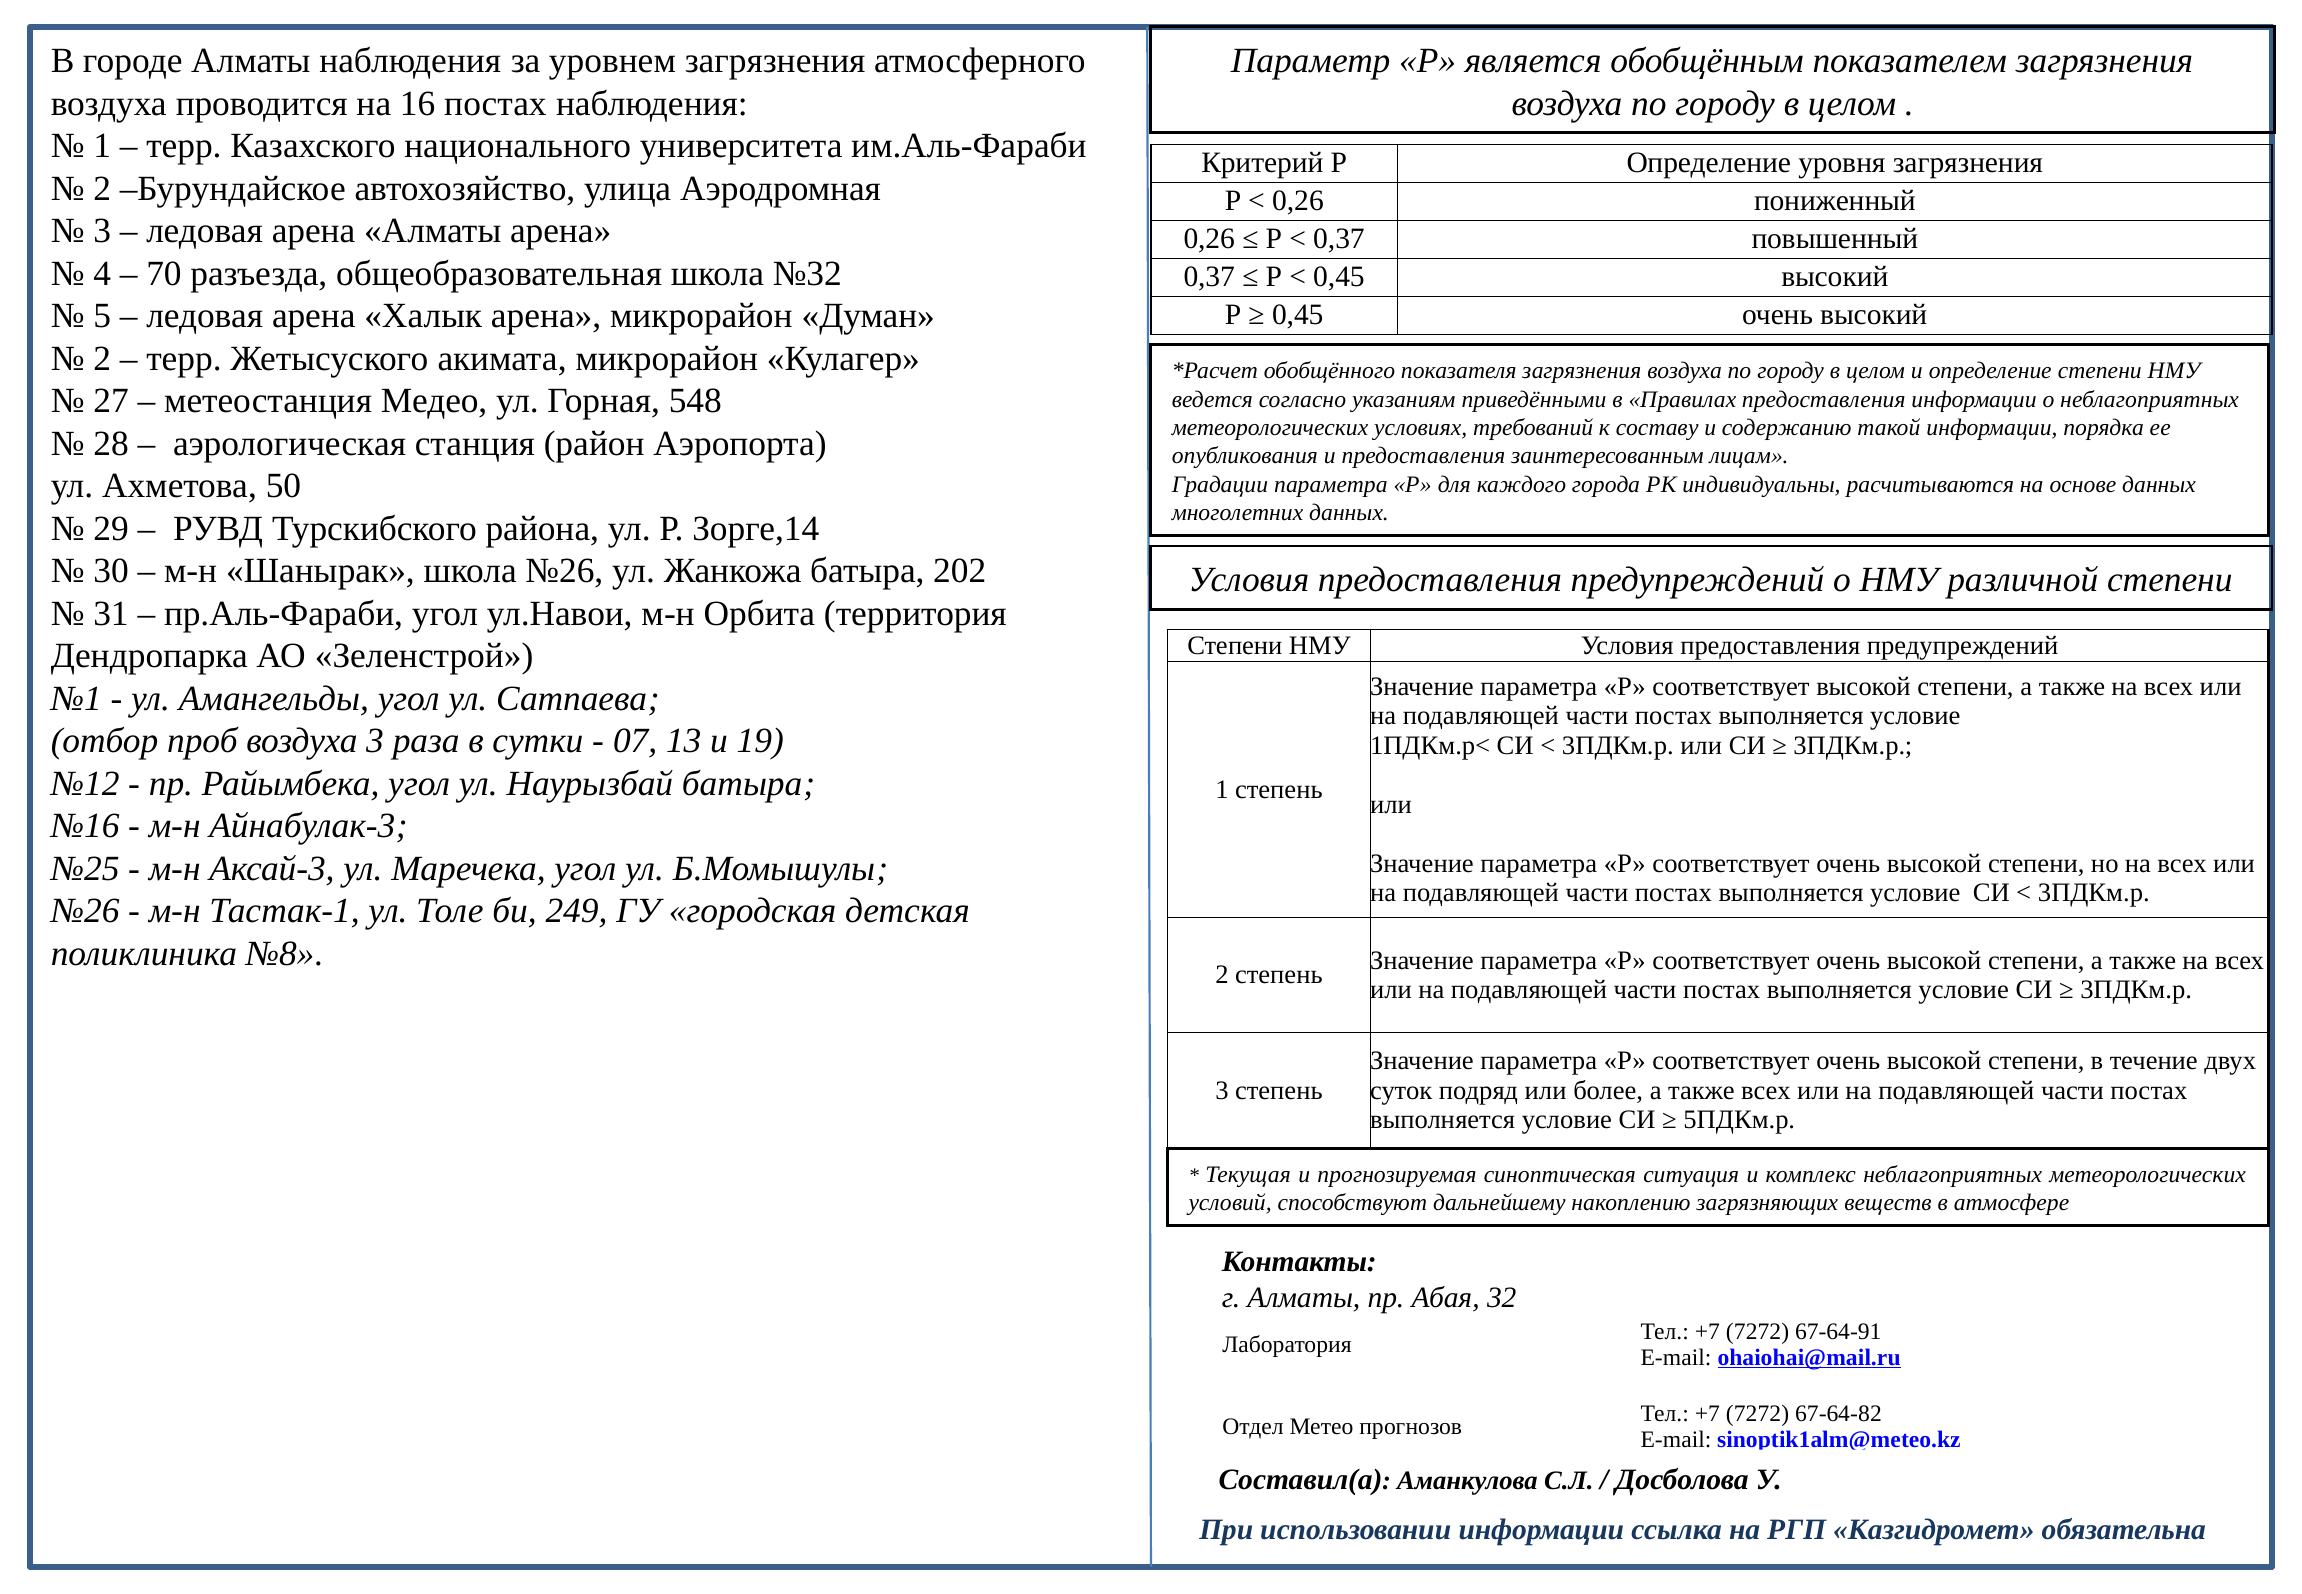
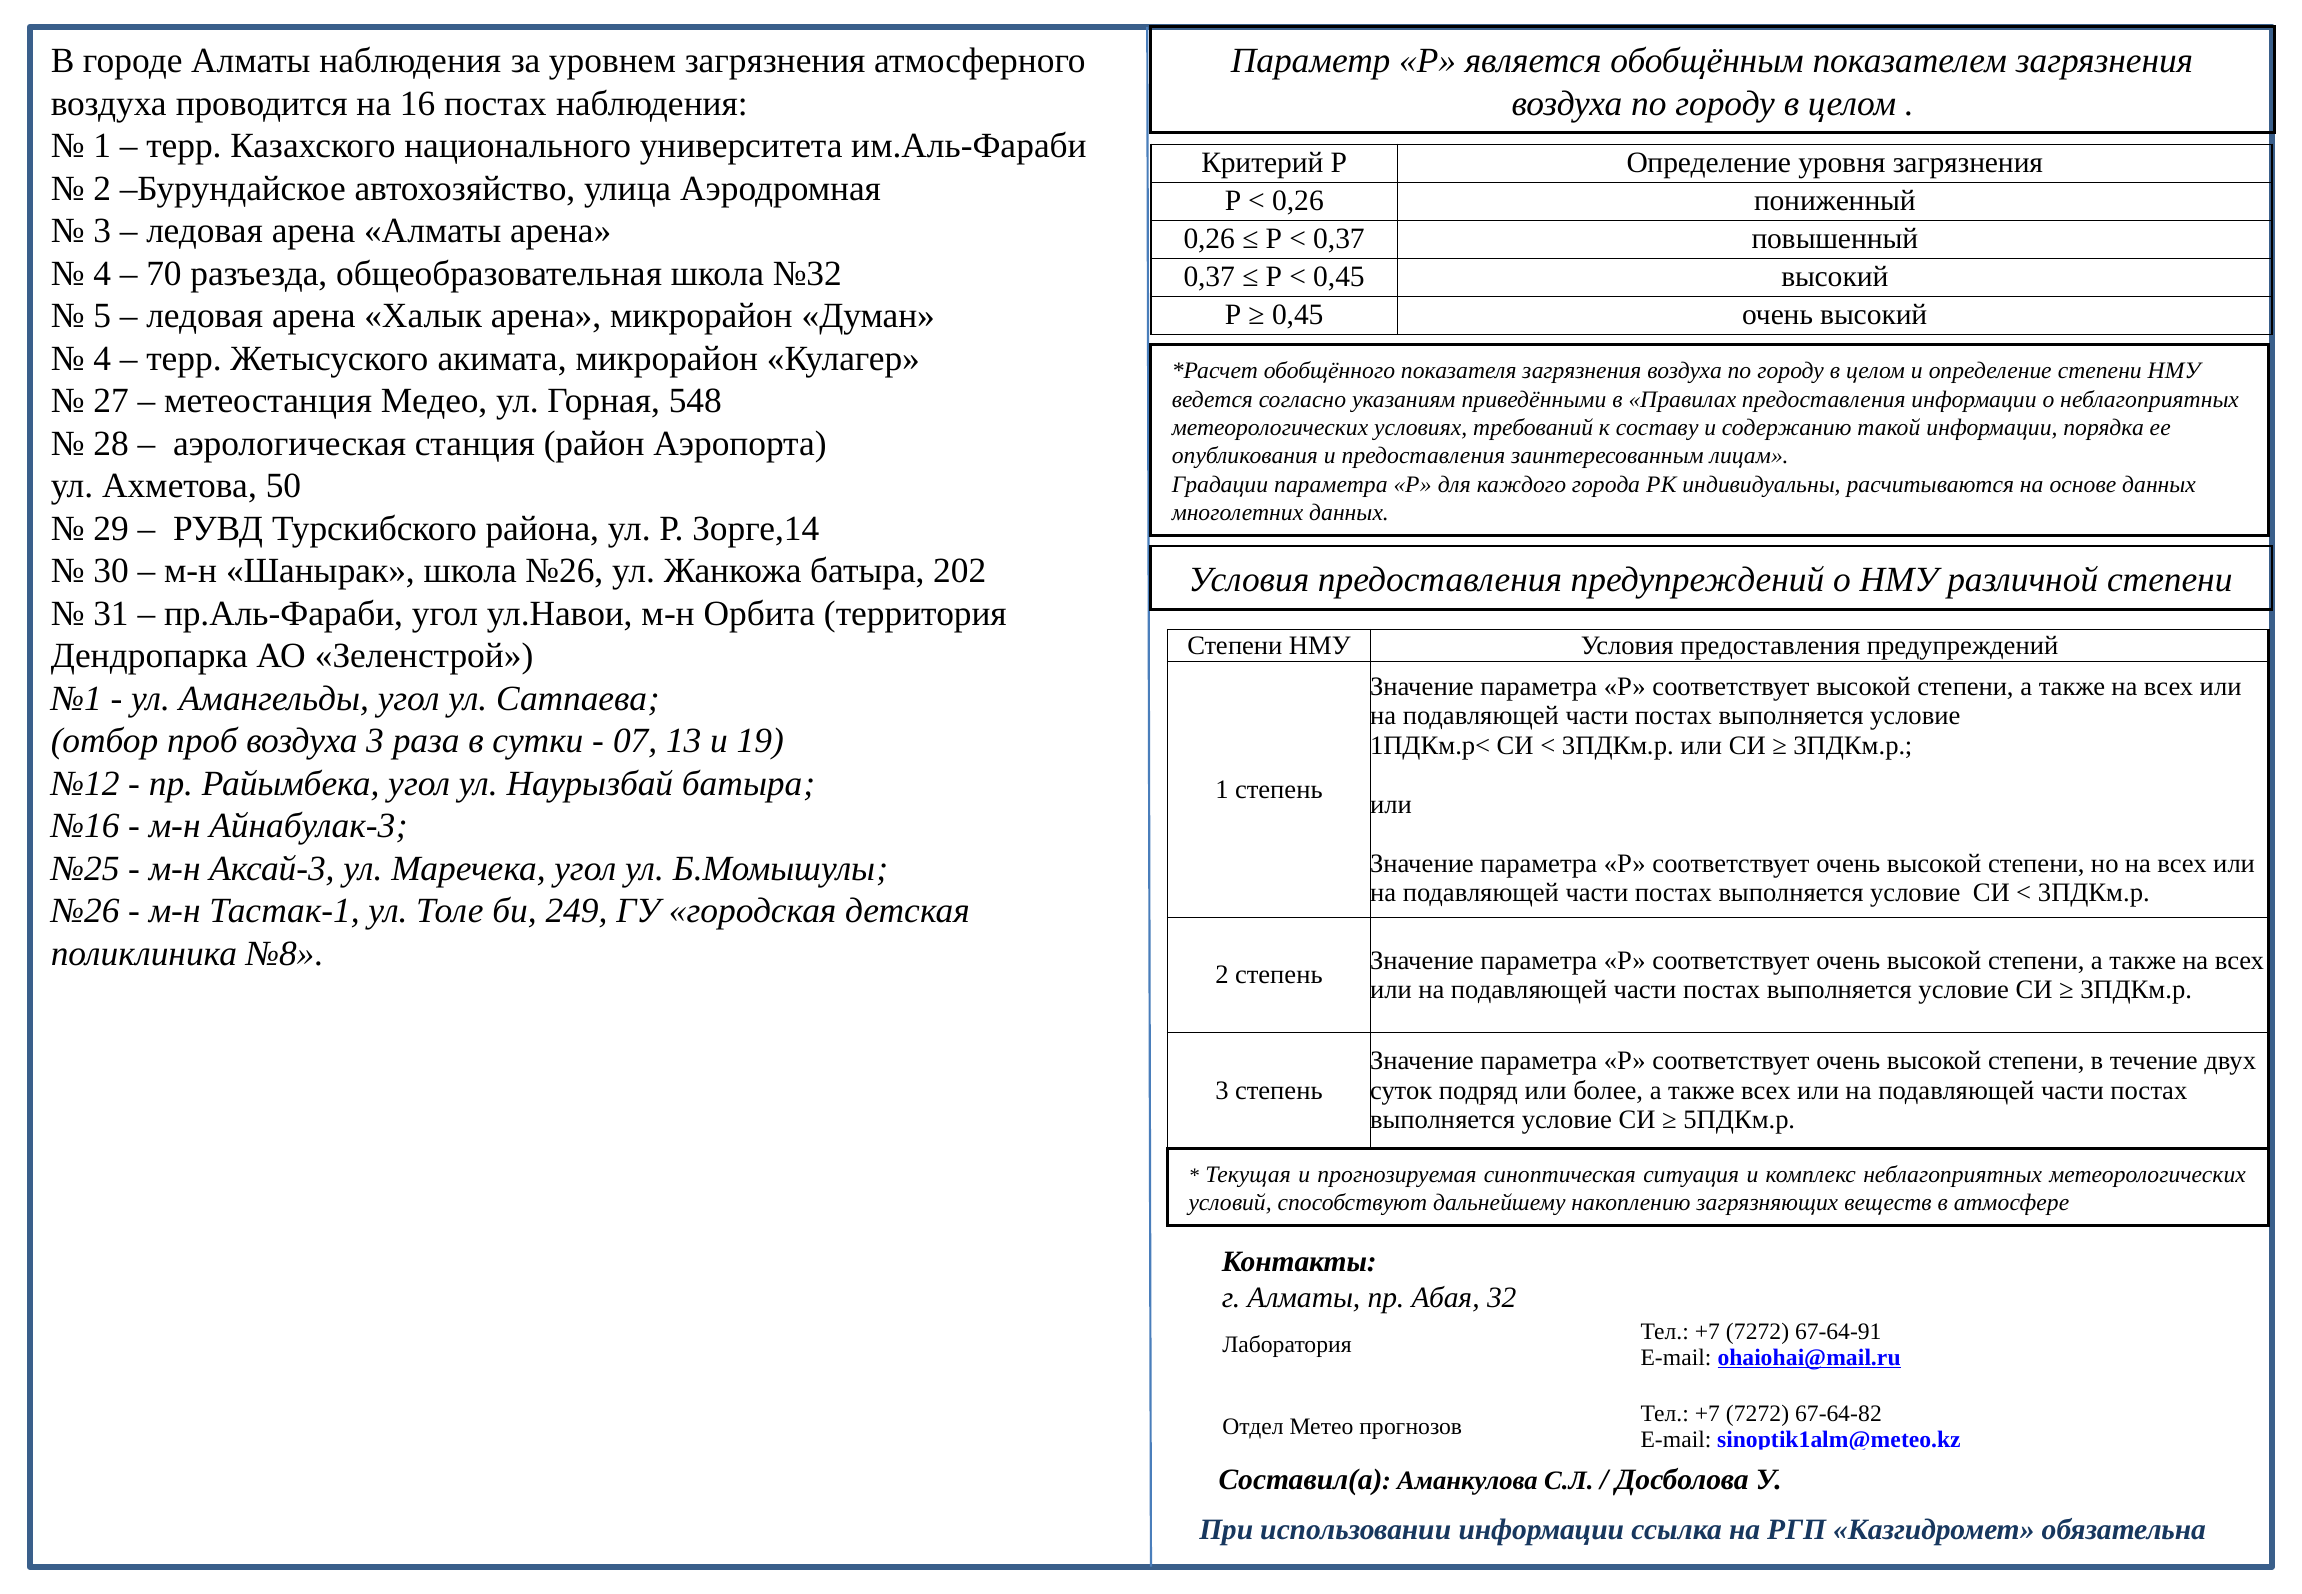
2 at (102, 359): 2 -> 4
